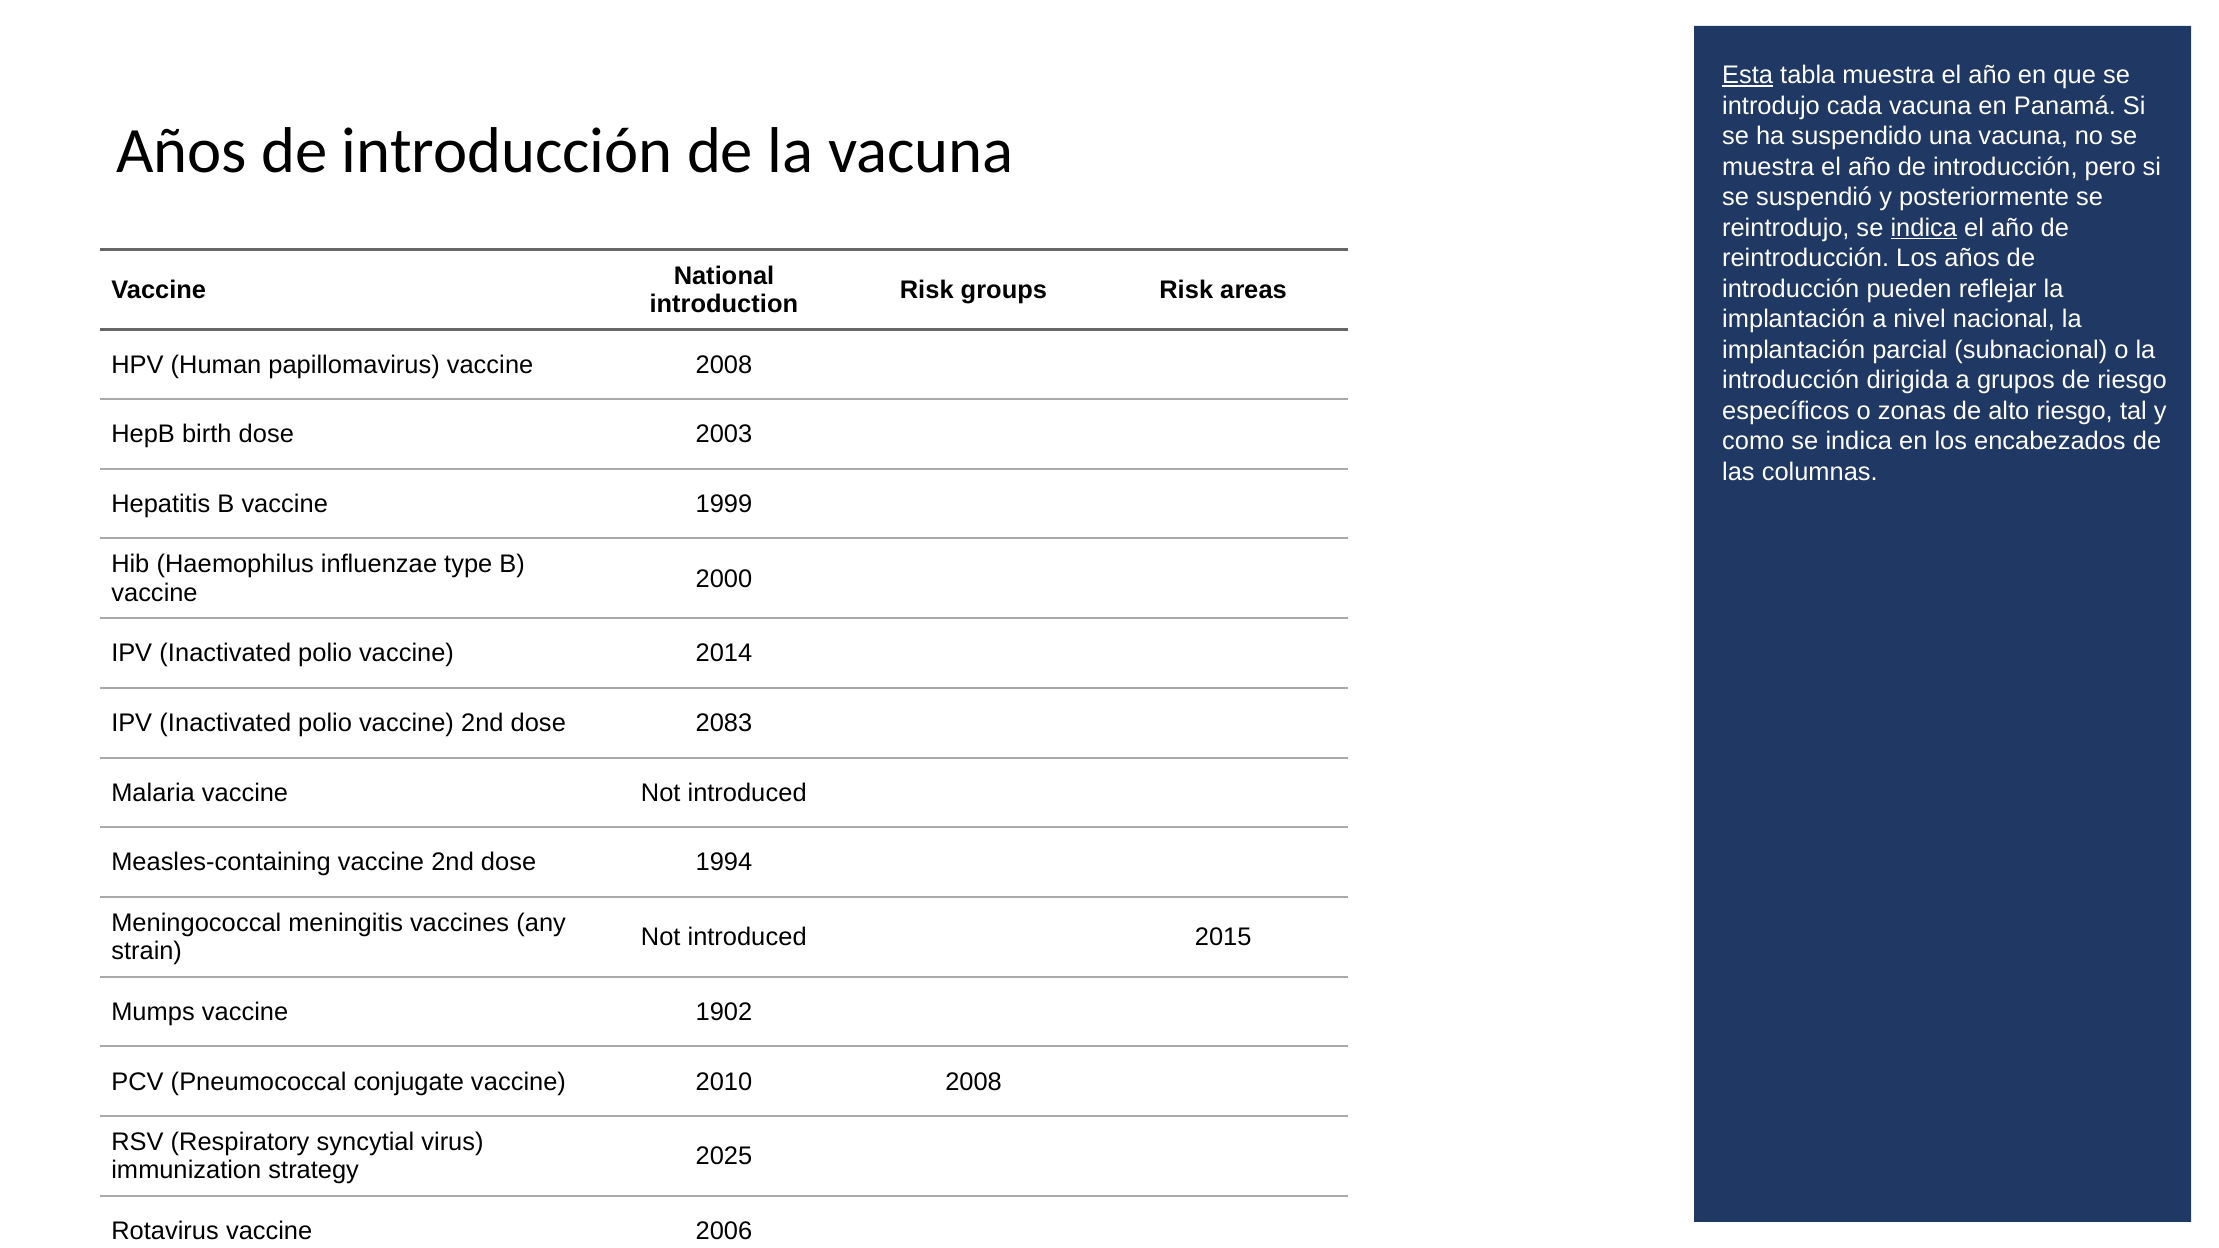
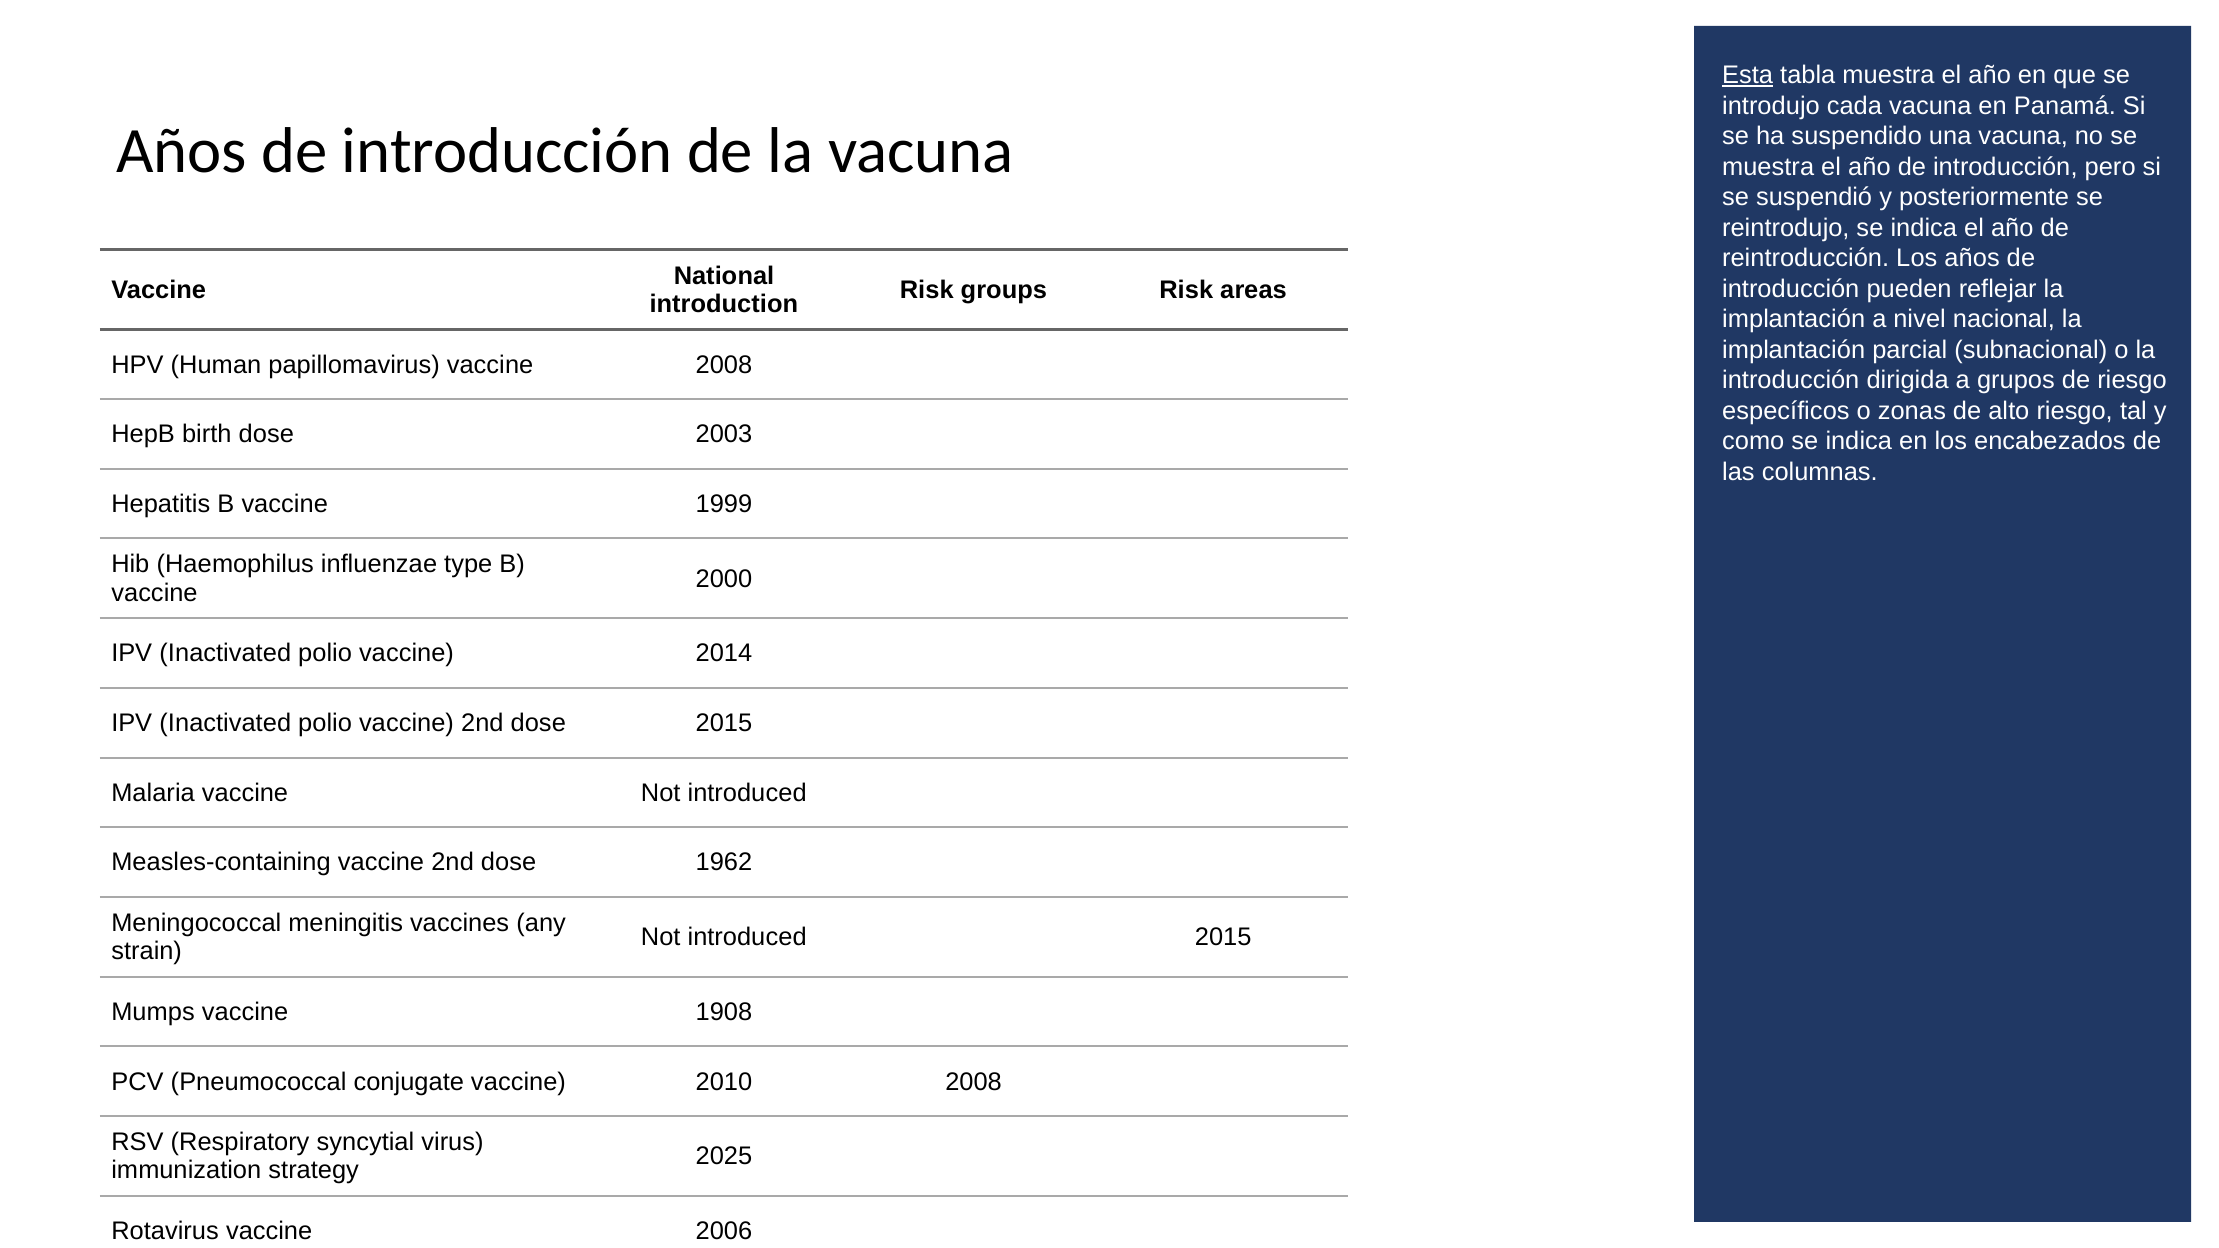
indica at (1924, 228) underline: present -> none
dose 2083: 2083 -> 2015
1994: 1994 -> 1962
1902: 1902 -> 1908
